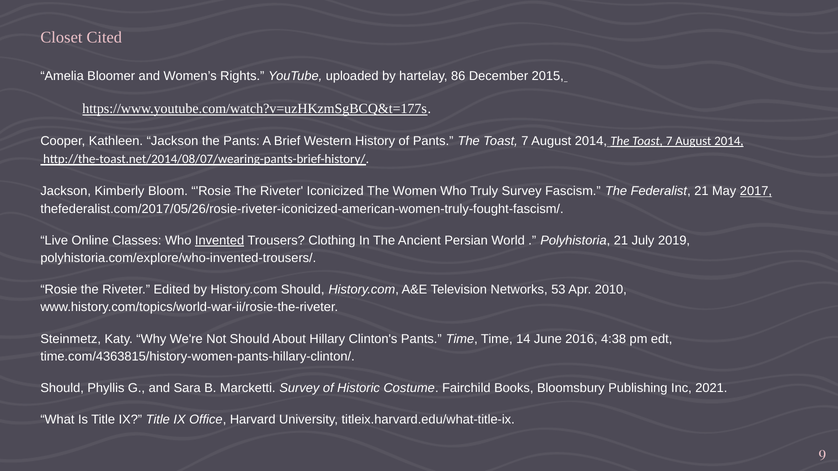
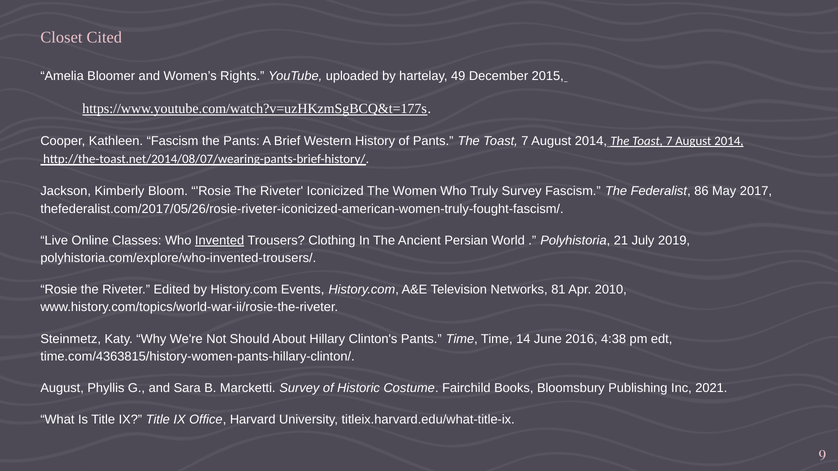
86: 86 -> 49
Kathleen Jackson: Jackson -> Fascism
Federalist 21: 21 -> 86
2017 underline: present -> none
History.com Should: Should -> Events
53: 53 -> 81
Should at (62, 388): Should -> August
